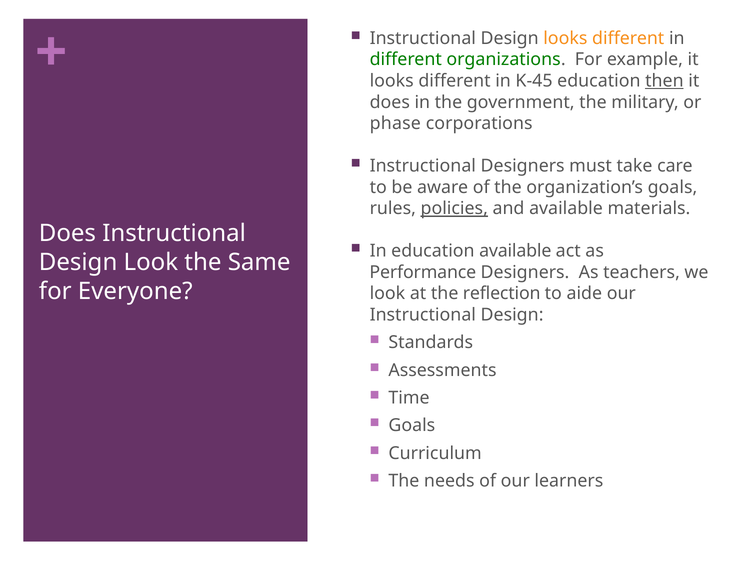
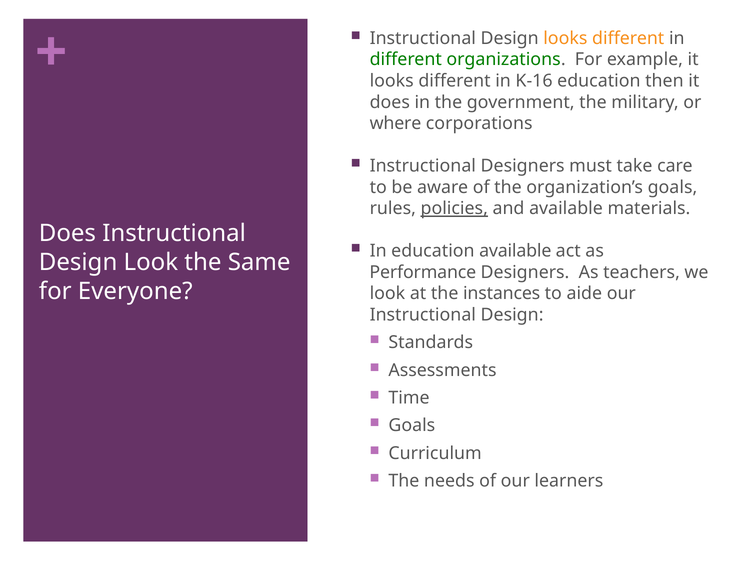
K-45: K-45 -> K-16
then underline: present -> none
phase: phase -> where
reflection: reflection -> instances
